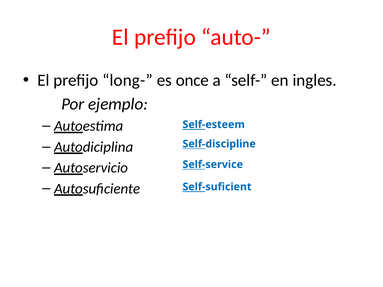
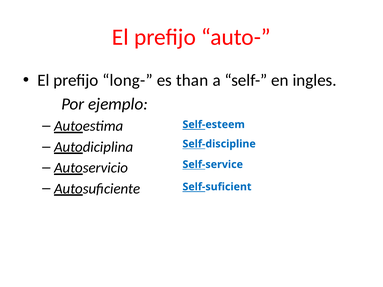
once: once -> than
